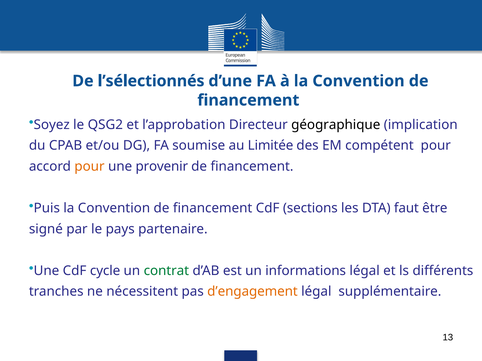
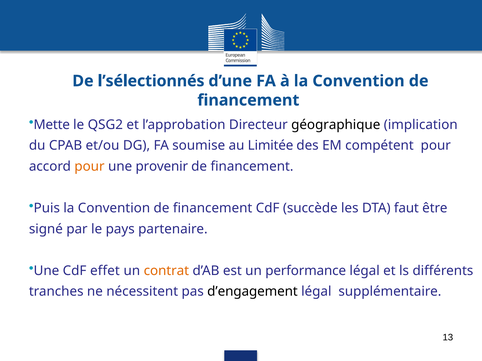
Soyez: Soyez -> Mette
sections: sections -> succède
cycle: cycle -> effet
contrat colour: green -> orange
informations: informations -> performance
d’engagement colour: orange -> black
